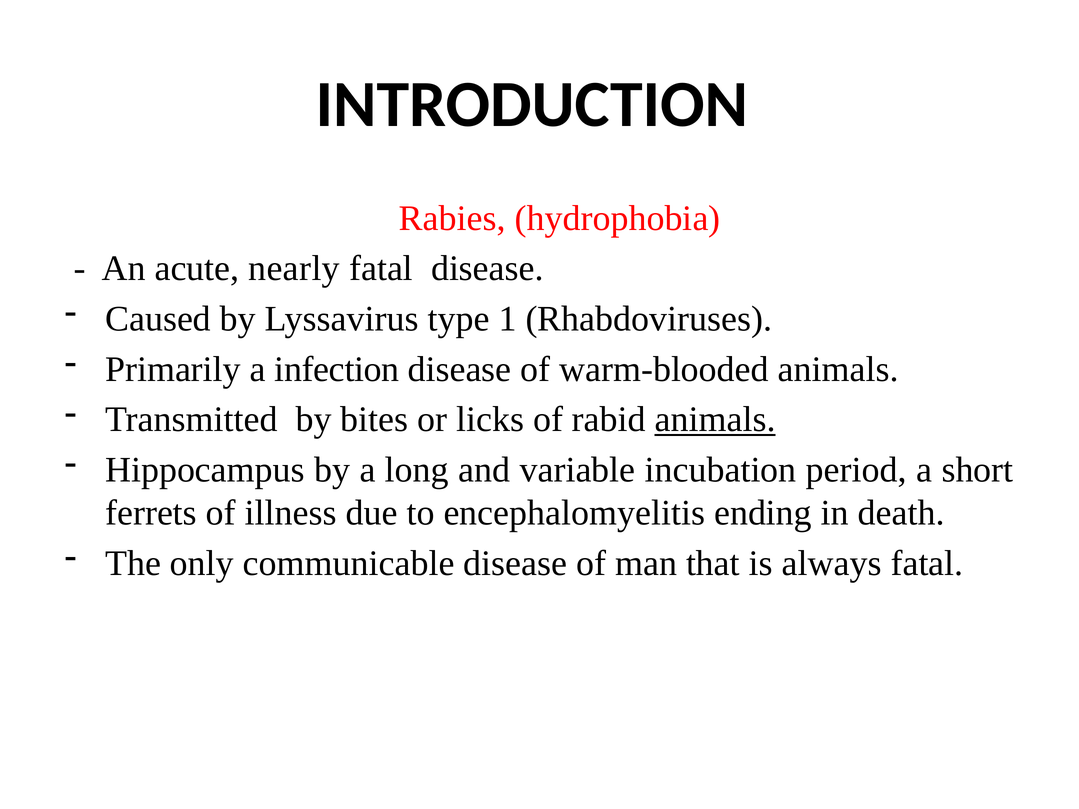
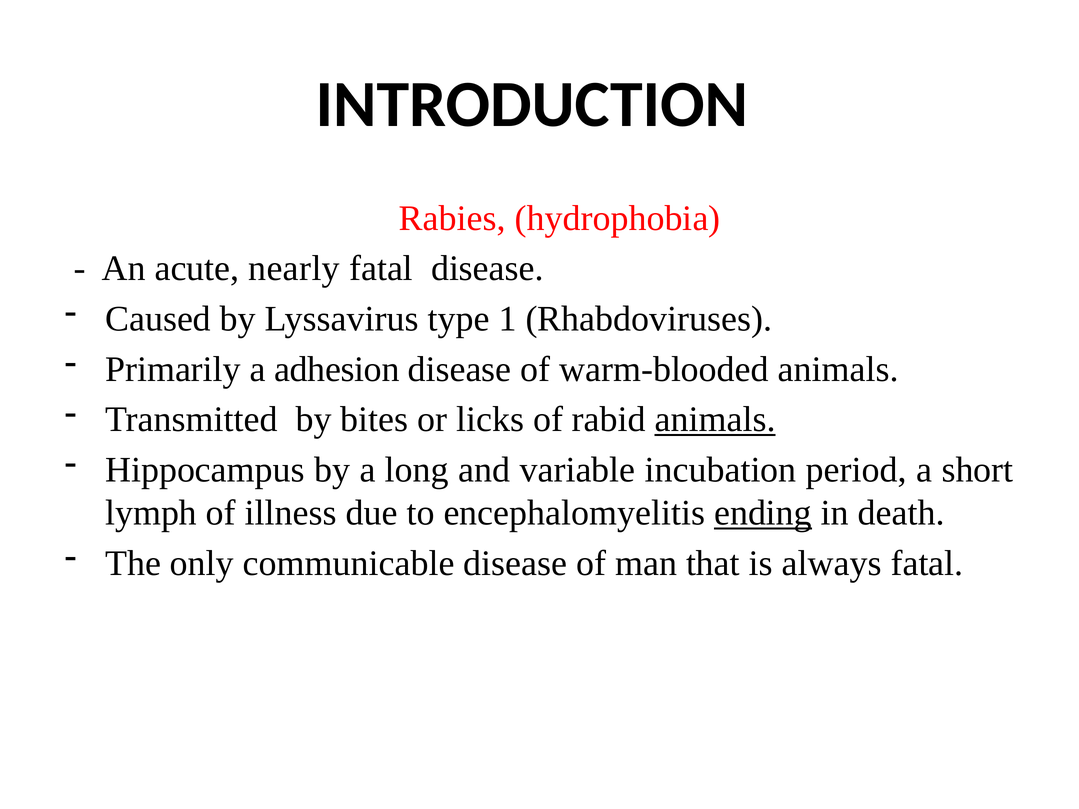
infection: infection -> adhesion
ferrets: ferrets -> lymph
ending underline: none -> present
